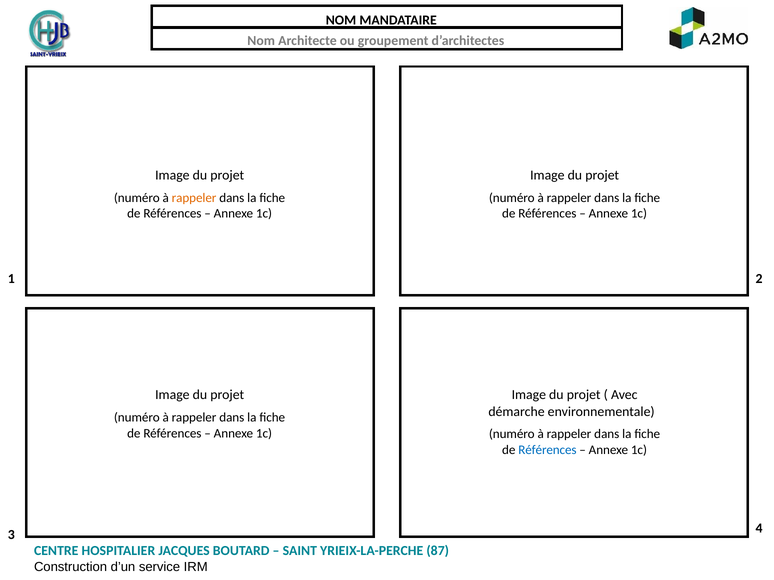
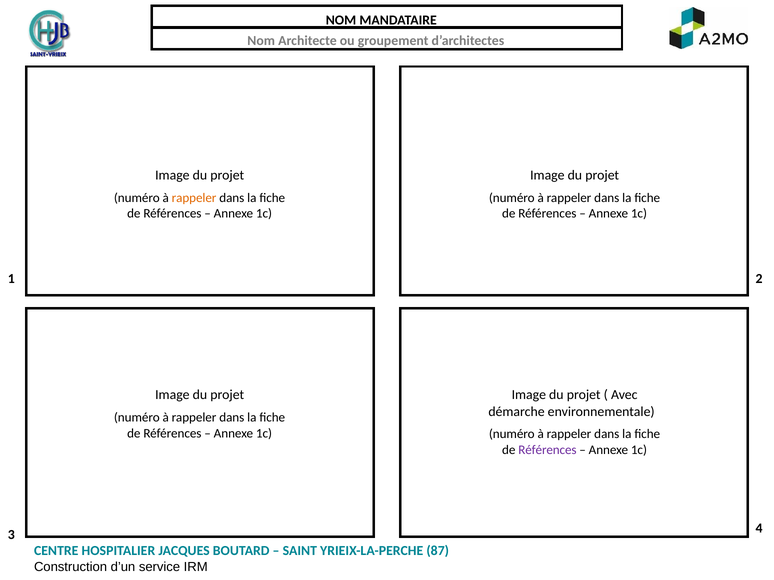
Références at (547, 450) colour: blue -> purple
